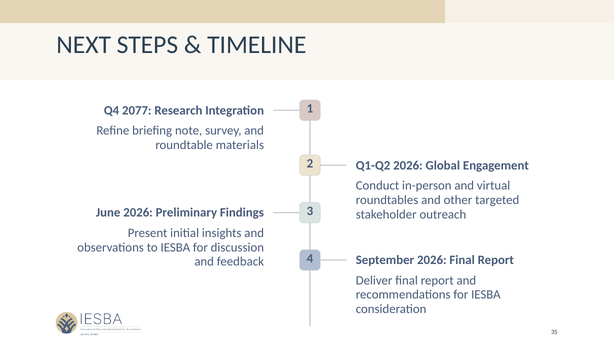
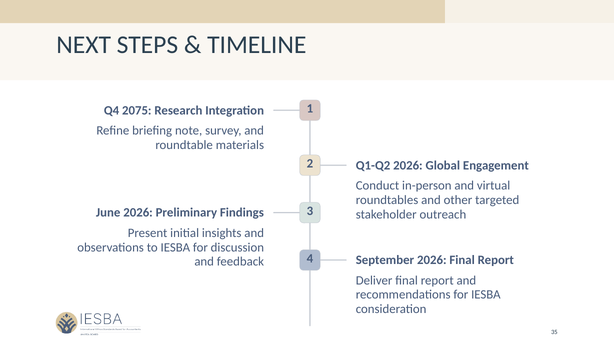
2077: 2077 -> 2075
